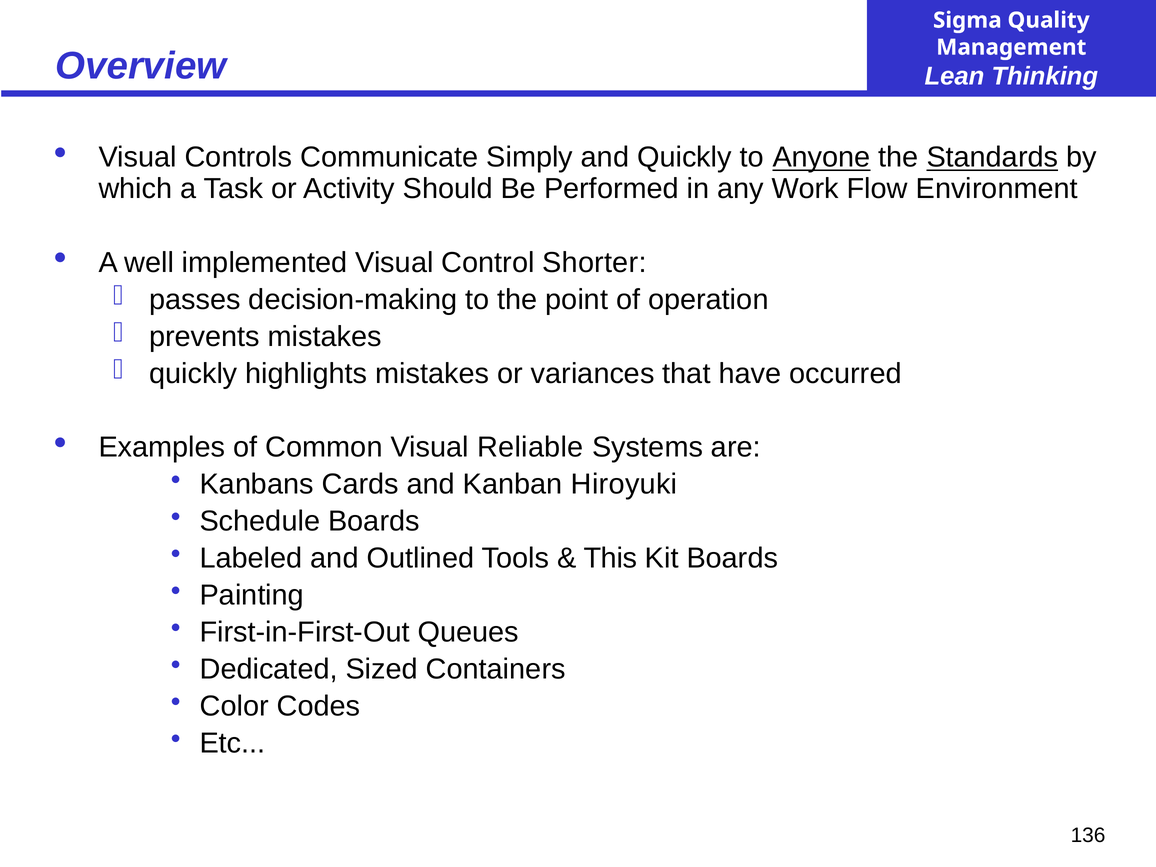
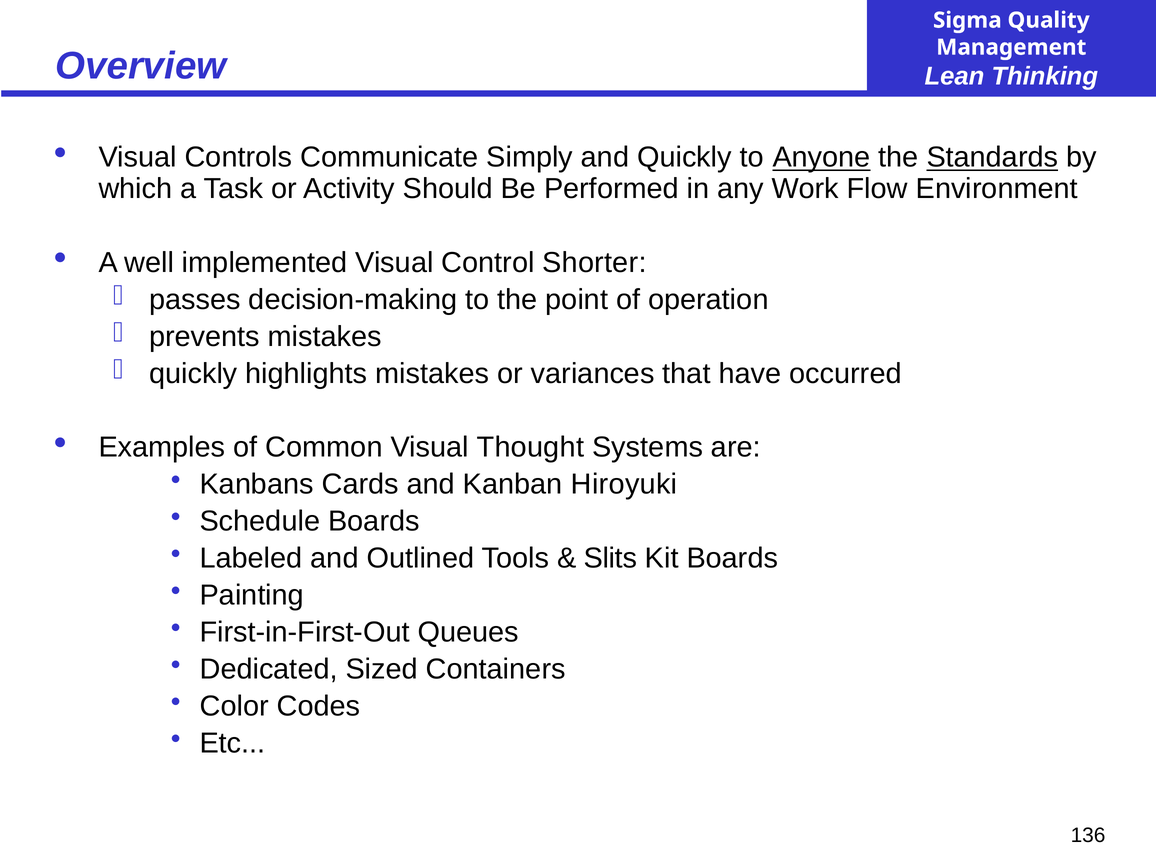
Reliable: Reliable -> Thought
This: This -> Slits
